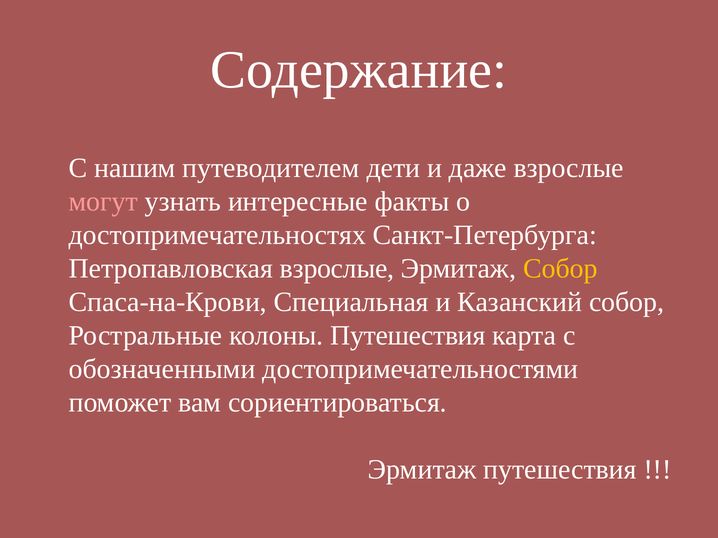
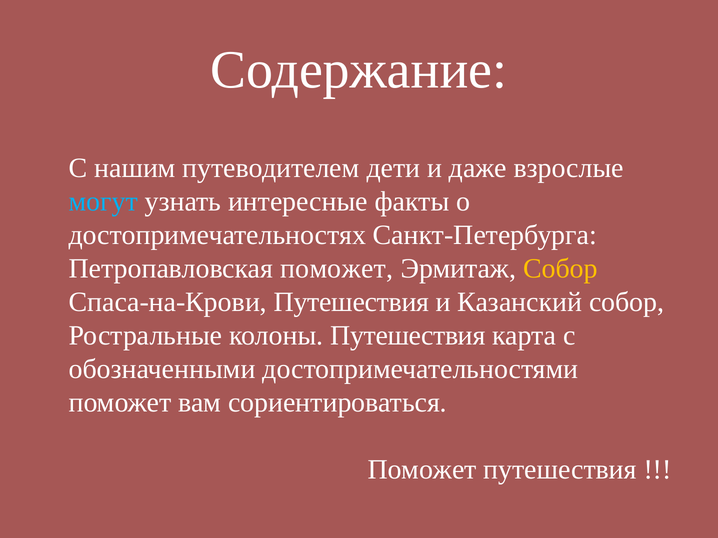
могут colour: pink -> light blue
Петропавловская взрослые: взрослые -> поможет
Спаса-на-Крови Специальная: Специальная -> Путешествия
Эрмитаж at (422, 470): Эрмитаж -> Поможет
